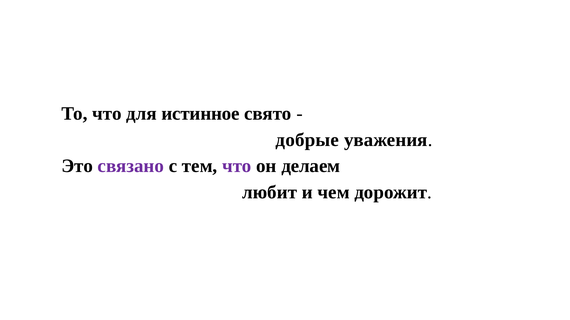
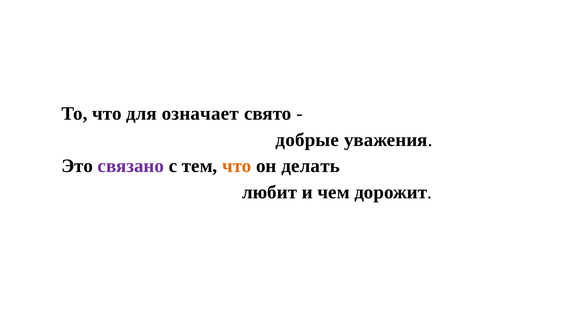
истинное: истинное -> означает
что at (237, 166) colour: purple -> orange
делаем: делаем -> делать
